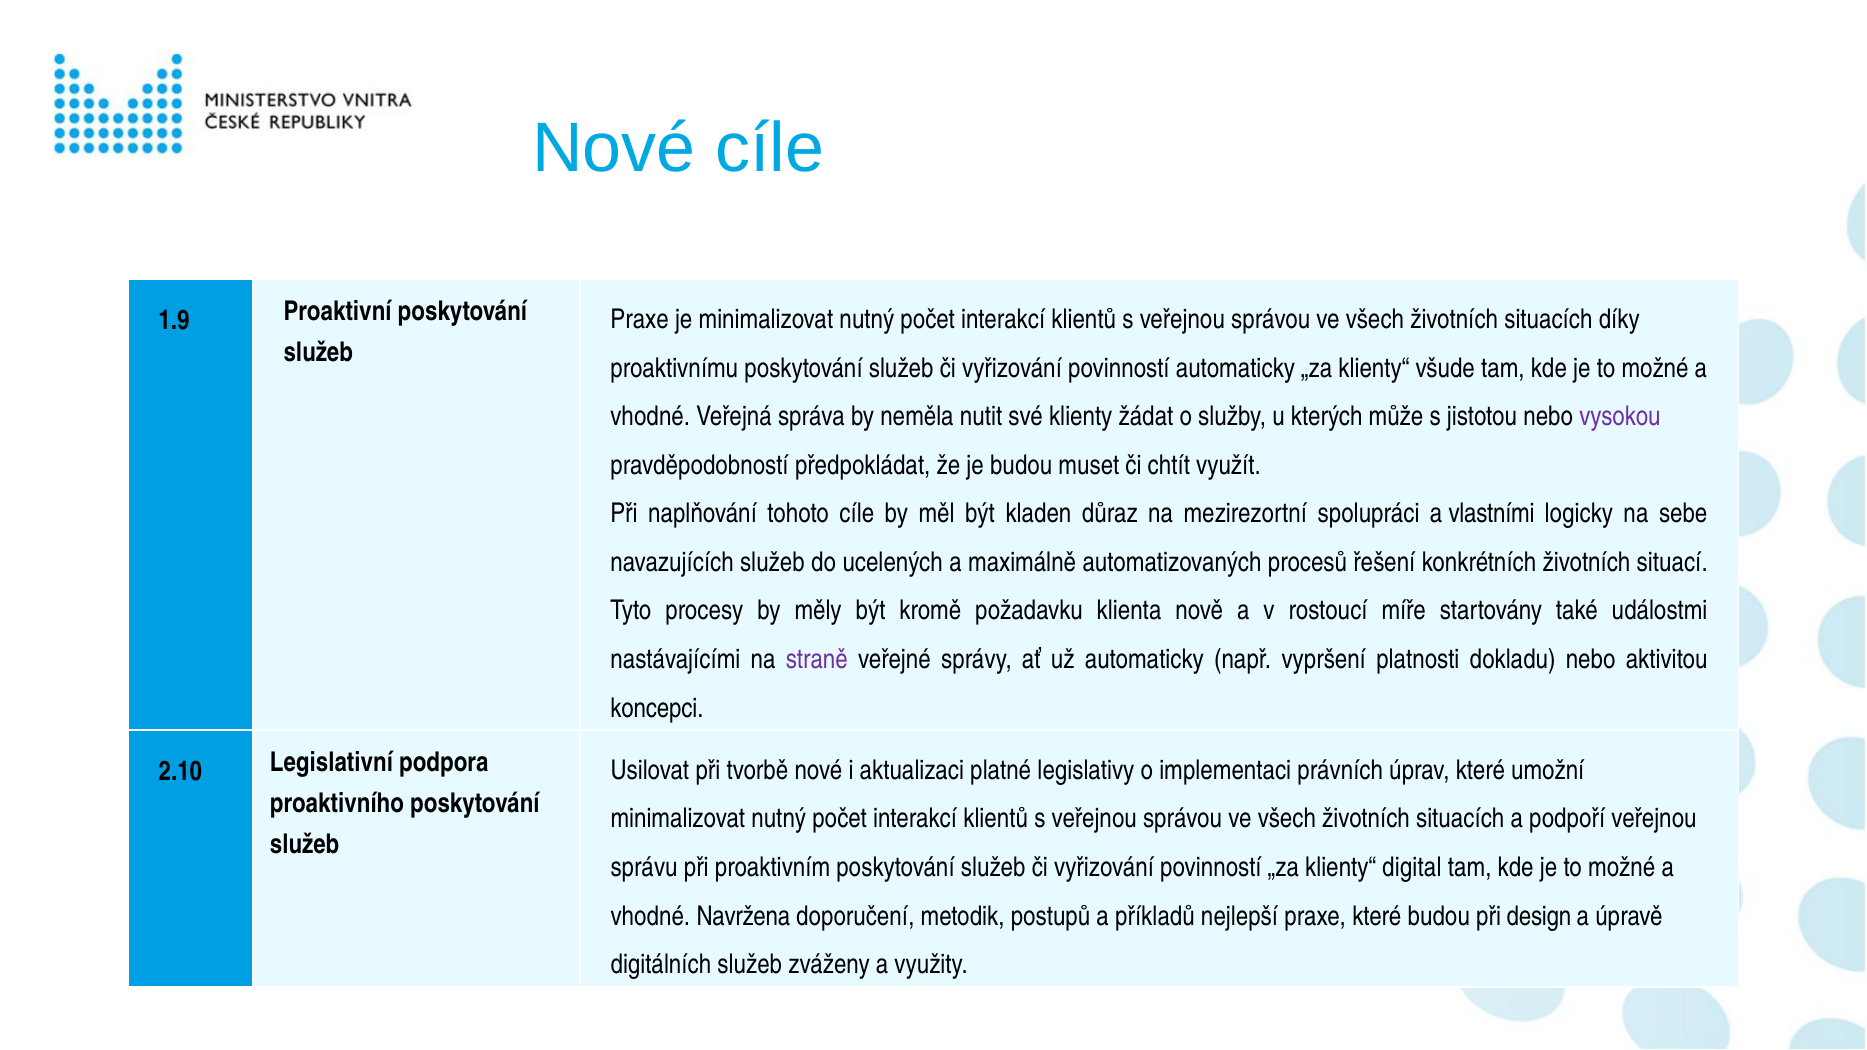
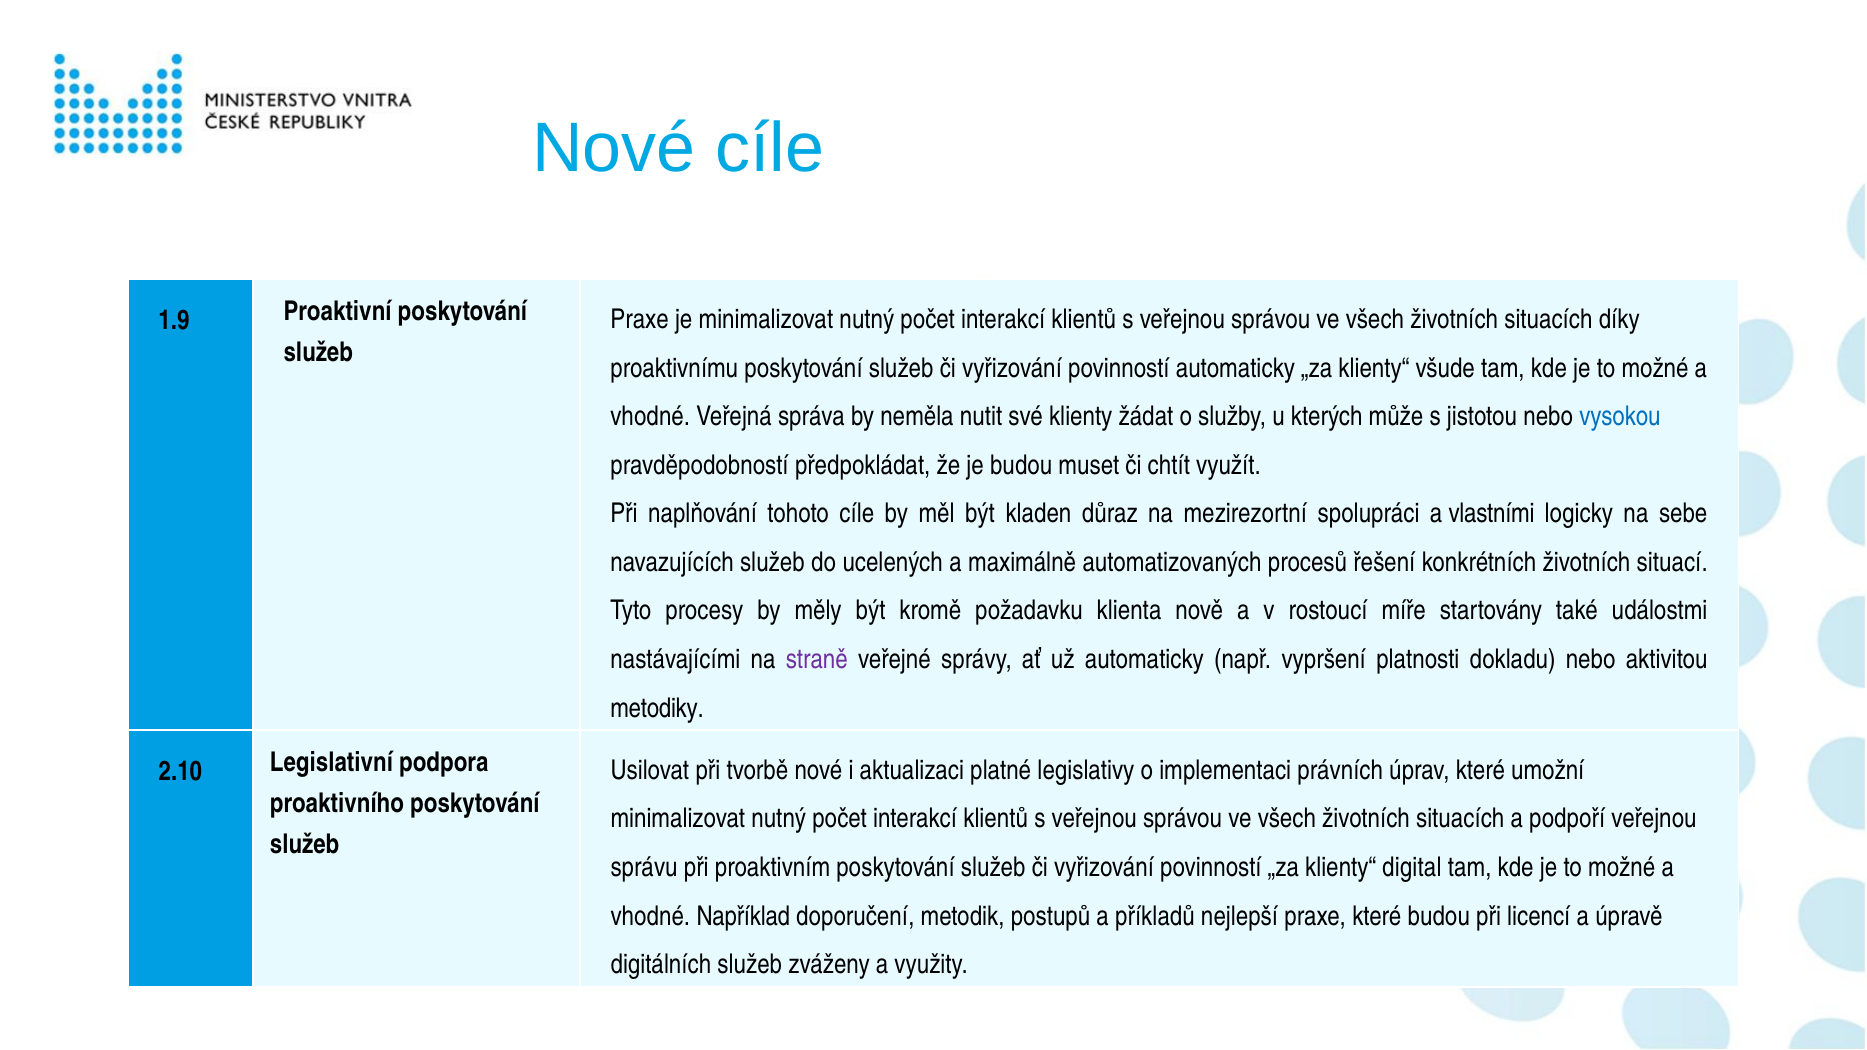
vysokou colour: purple -> blue
koncepci: koncepci -> metodiky
Navržena: Navržena -> Například
design: design -> licencí
